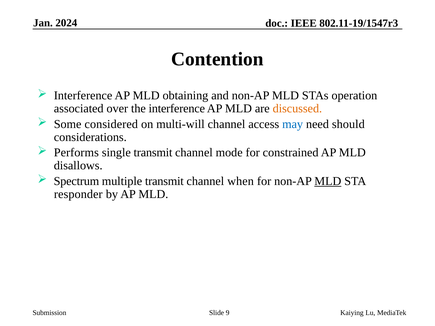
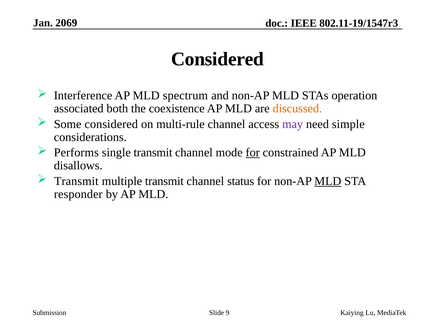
2024: 2024 -> 2069
Contention at (217, 59): Contention -> Considered
obtaining: obtaining -> spectrum
over: over -> both
the interference: interference -> coexistence
multi-will: multi-will -> multi-rule
may colour: blue -> purple
should: should -> simple
for at (253, 153) underline: none -> present
Spectrum at (76, 181): Spectrum -> Transmit
when: when -> status
